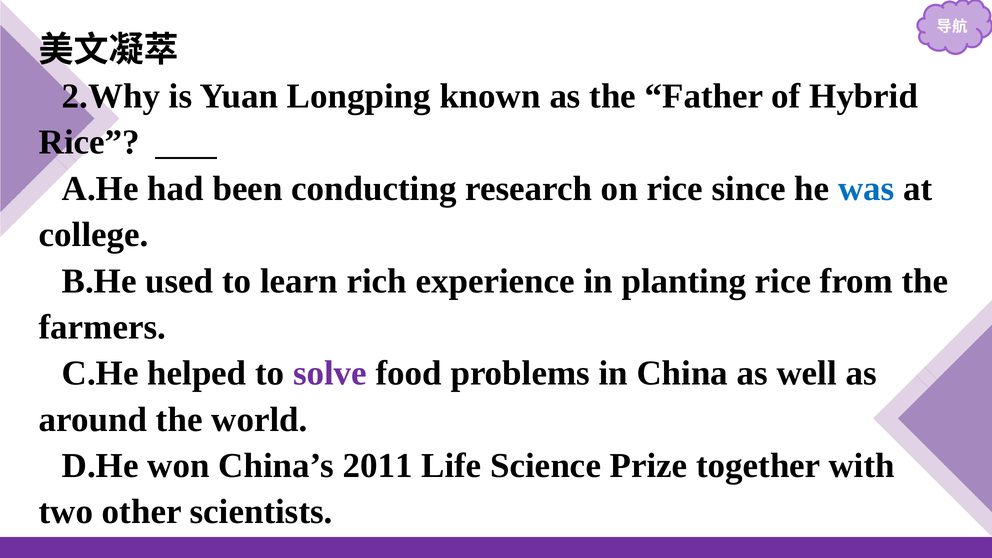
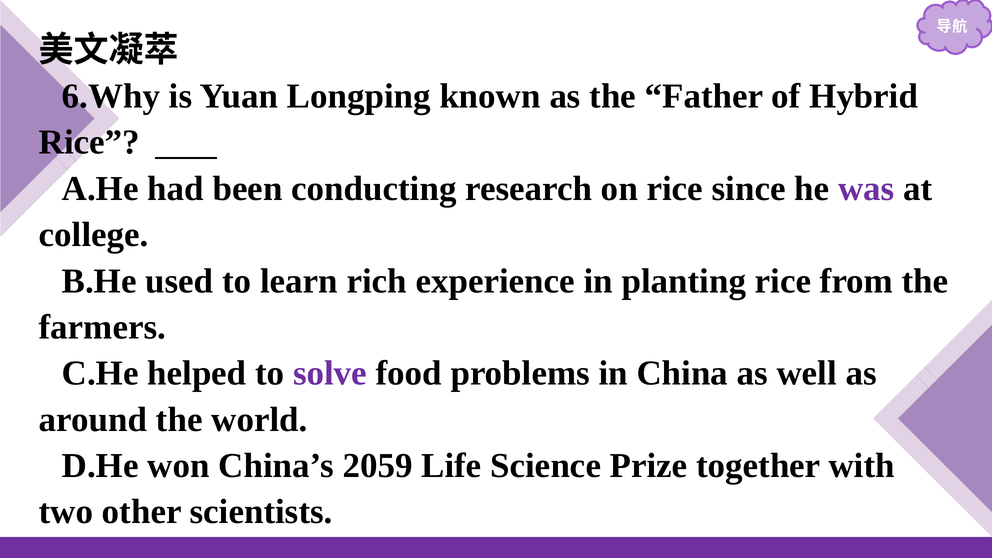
2.Why: 2.Why -> 6.Why
was colour: blue -> purple
2011: 2011 -> 2059
